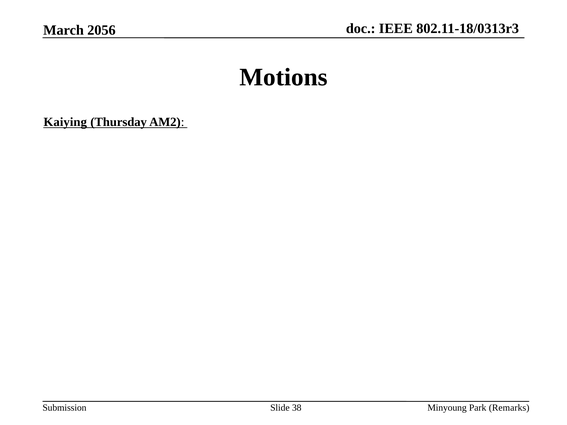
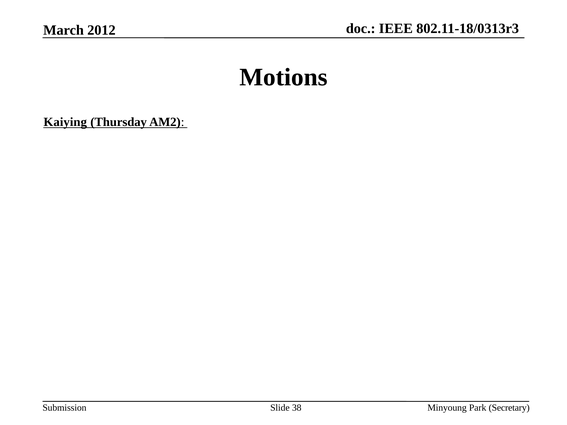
2056: 2056 -> 2012
Remarks: Remarks -> Secretary
